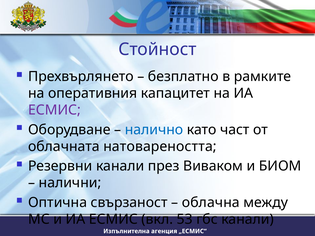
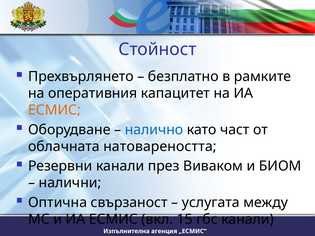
ЕСМИС at (54, 110) colour: purple -> orange
облачна: облачна -> услугата
53: 53 -> 15
